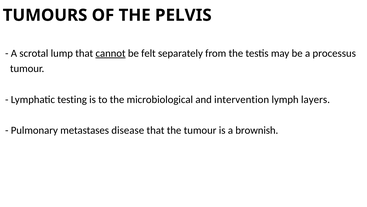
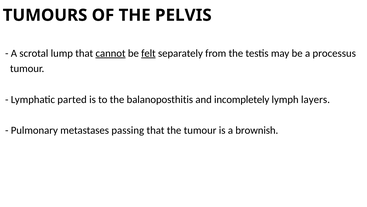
felt underline: none -> present
testing: testing -> parted
microbiological: microbiological -> balanoposthitis
intervention: intervention -> incompletely
disease: disease -> passing
